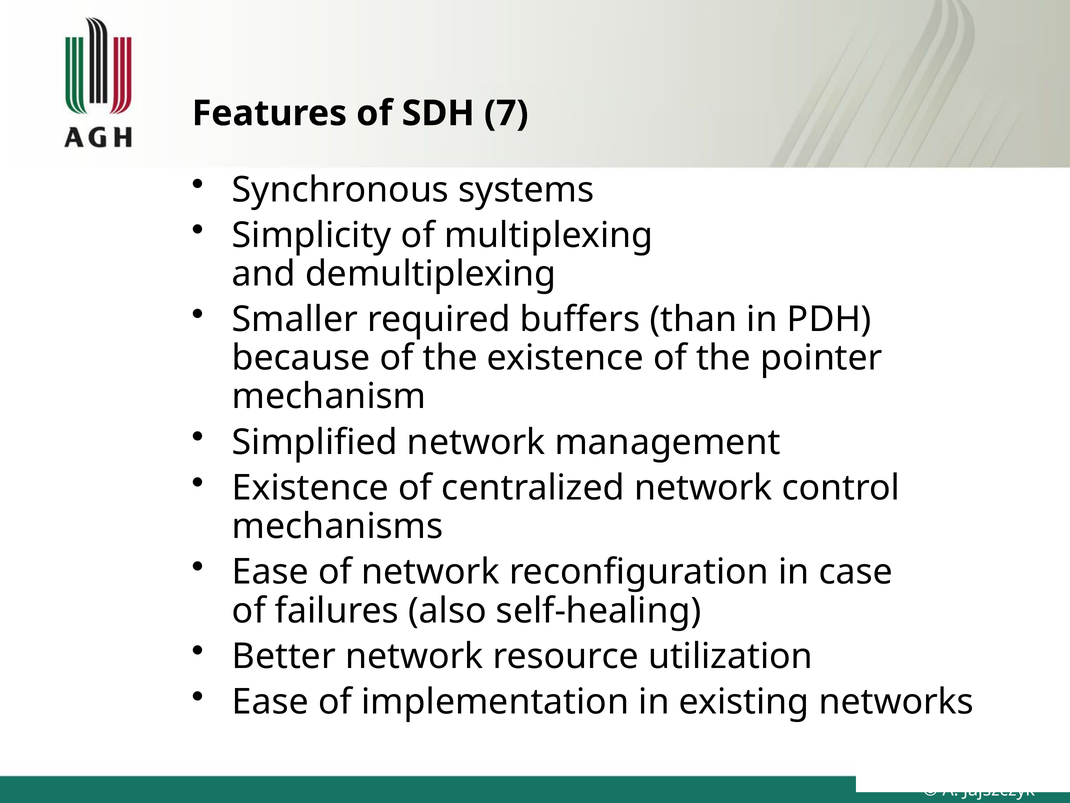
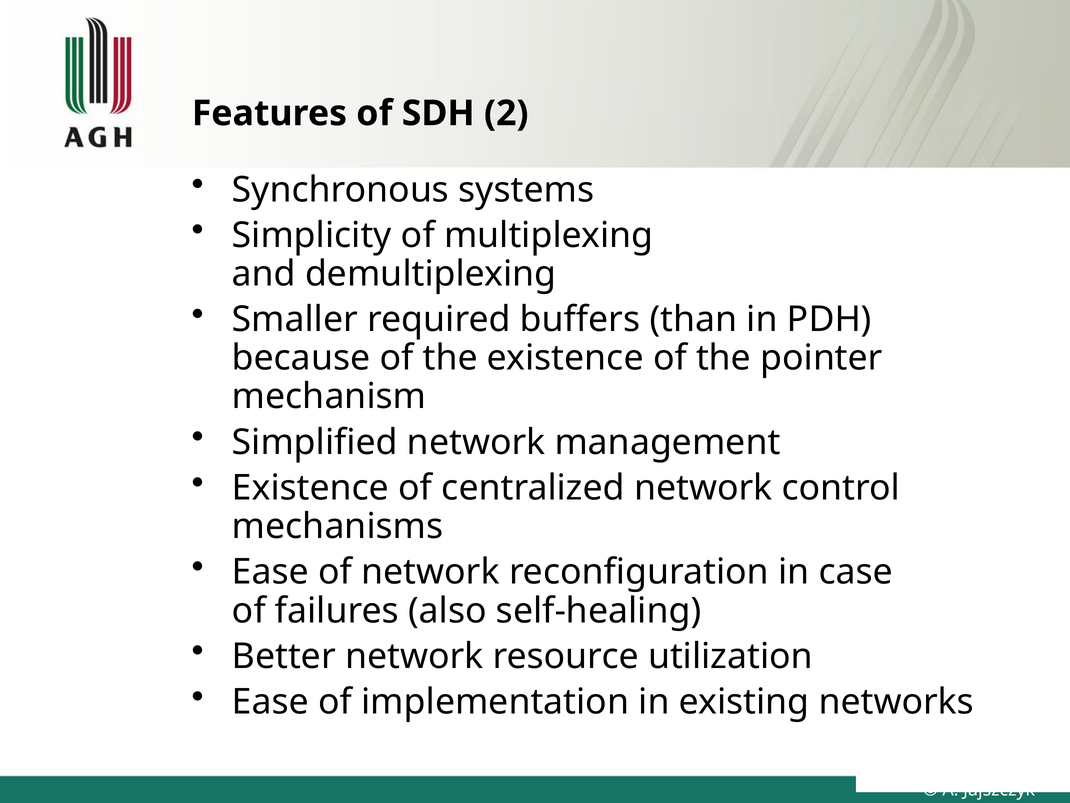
7: 7 -> 2
